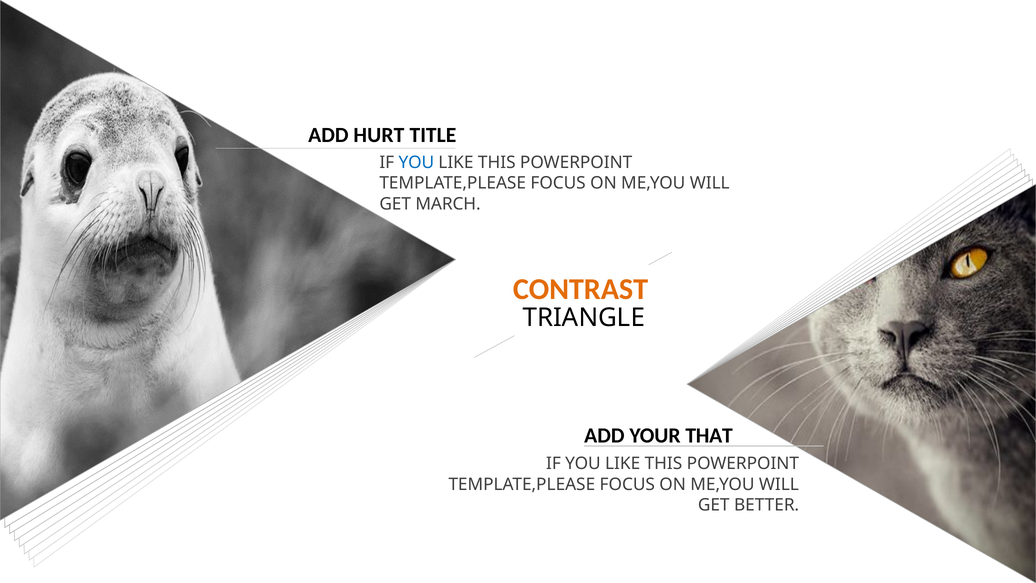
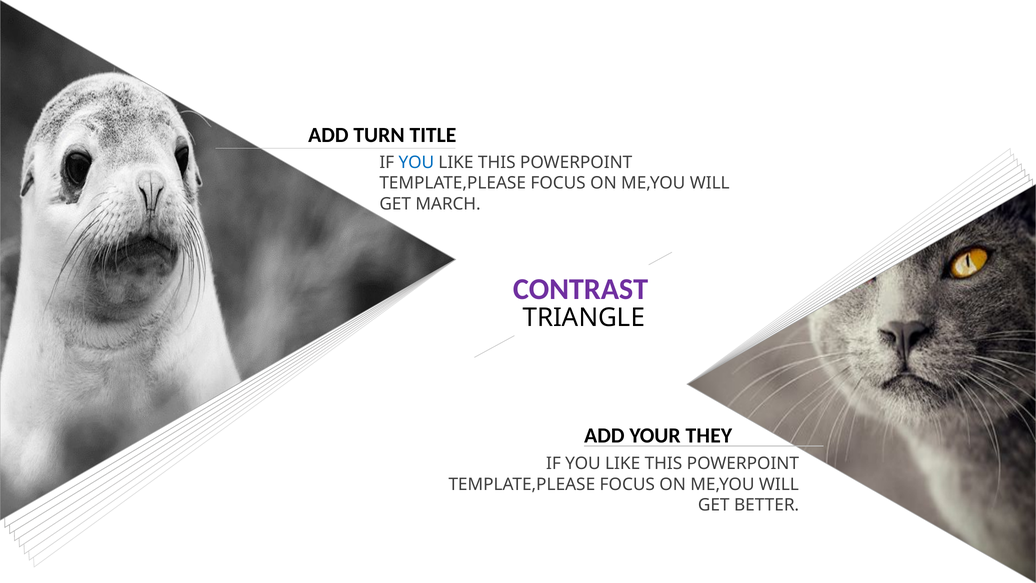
HURT: HURT -> TURN
CONTRAST colour: orange -> purple
THAT: THAT -> THEY
